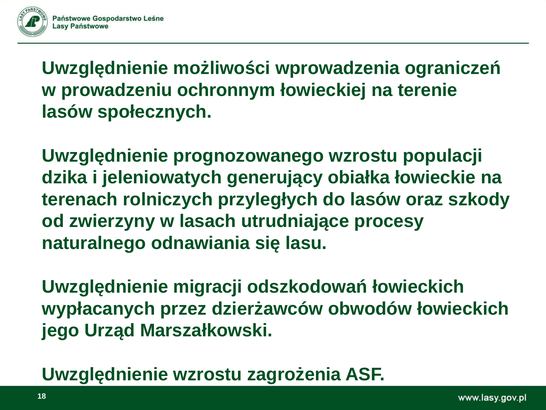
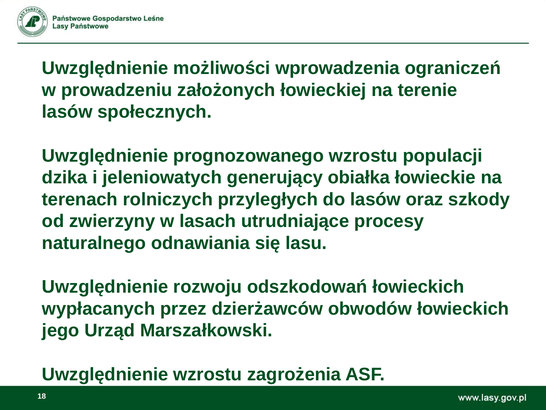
ochronnym: ochronnym -> założonych
migracji: migracji -> rozwoju
